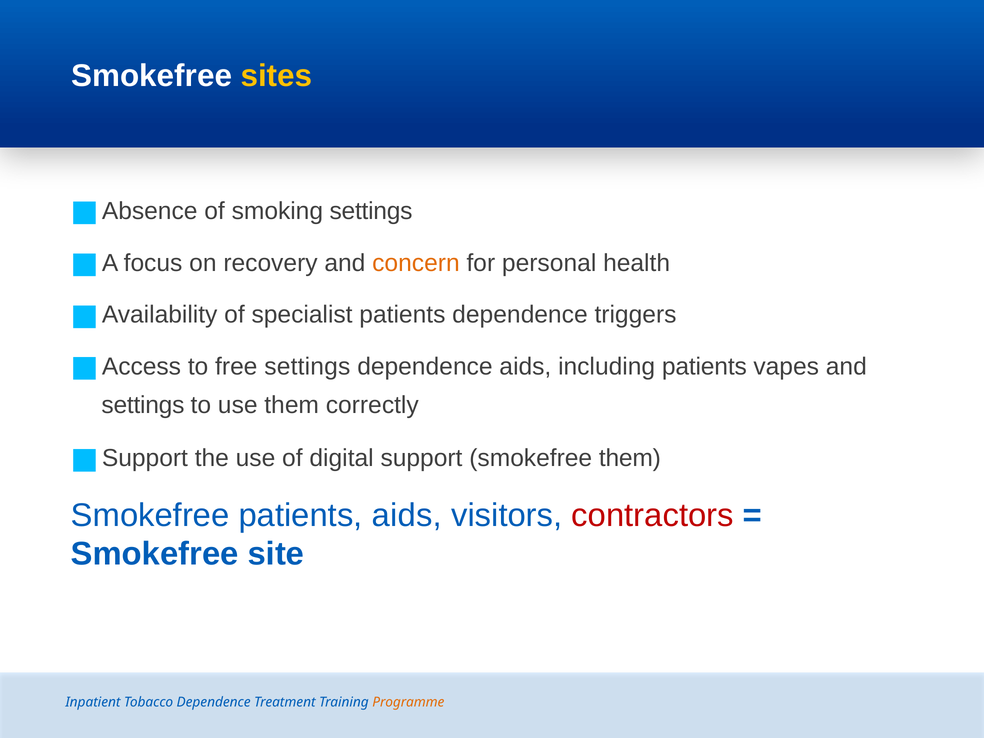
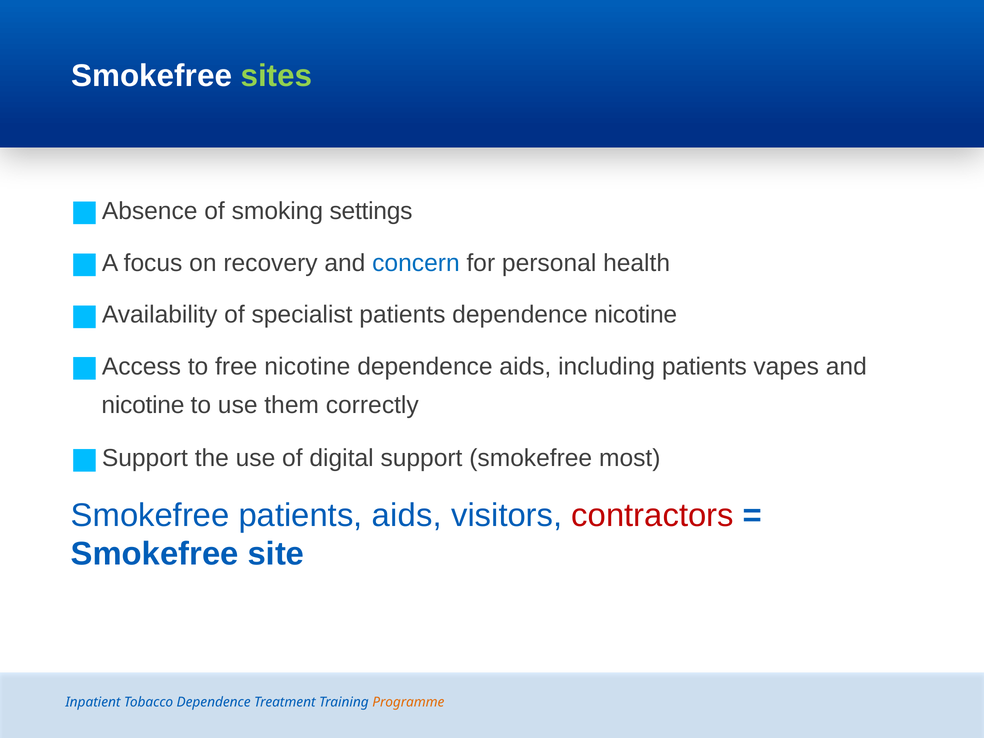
sites colour: yellow -> light green
concern colour: orange -> blue
dependence triggers: triggers -> nicotine
free settings: settings -> nicotine
settings at (143, 405): settings -> nicotine
smokefree them: them -> most
